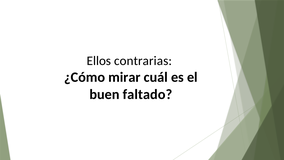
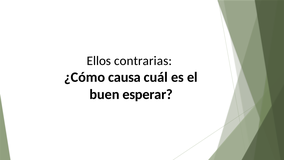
mirar: mirar -> causa
faltado: faltado -> esperar
